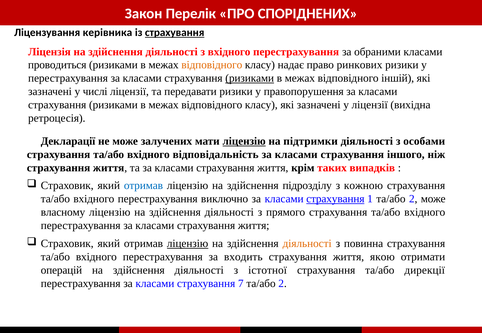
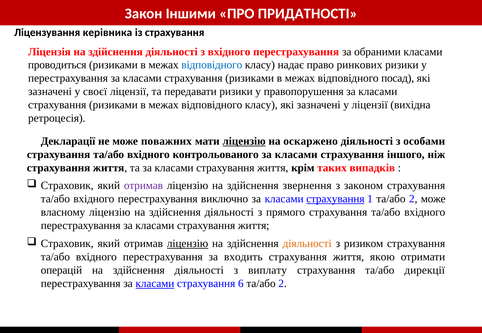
Перелік: Перелік -> Іншими
СПОРІДНЕНИХ: СПОРІДНЕНИХ -> ПРИДАТНОСТІ
страхування at (175, 33) underline: present -> none
відповідного at (212, 65) colour: orange -> blue
ризиками at (250, 78) underline: present -> none
іншій: іншій -> посад
числі: числі -> своєї
залучених: залучених -> поважних
підтримки: підтримки -> оскаржено
відповідальність: відповідальність -> контрольованого
отримав at (143, 186) colour: blue -> purple
підрозділу: підрозділу -> звернення
кожною: кожною -> законом
повинна: повинна -> ризиком
істотної: істотної -> виплату
класами at (155, 284) underline: none -> present
7: 7 -> 6
